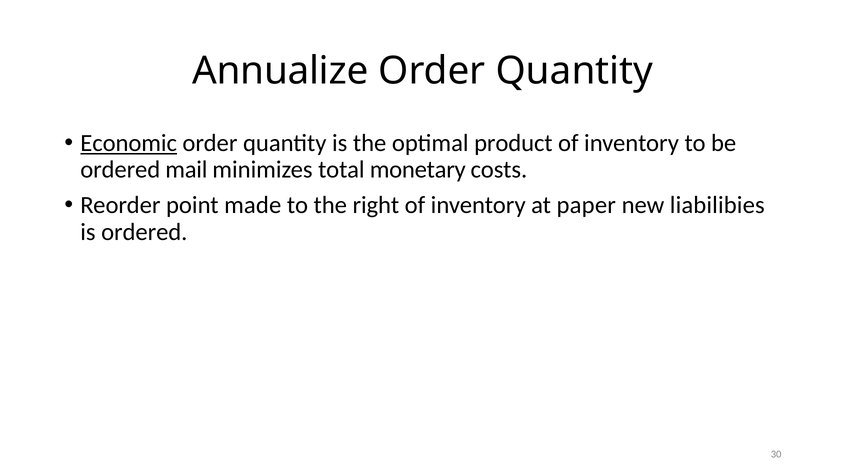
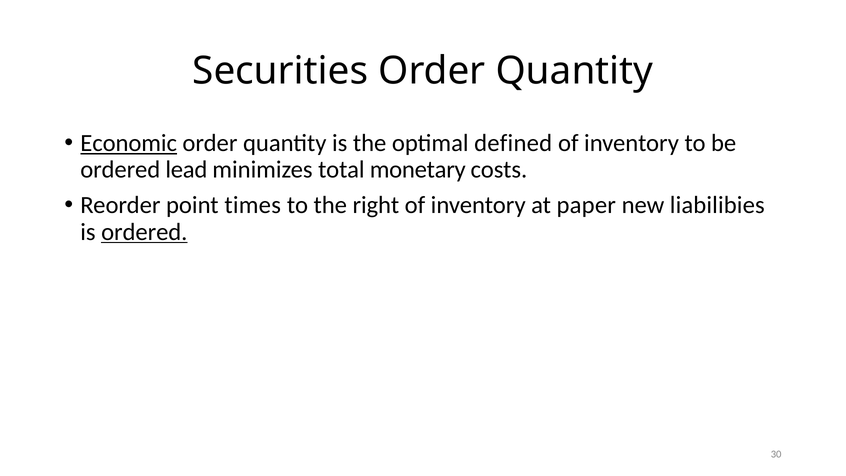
Annualize: Annualize -> Securities
product: product -> defined
mail: mail -> lead
made: made -> times
ordered at (144, 232) underline: none -> present
